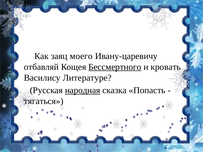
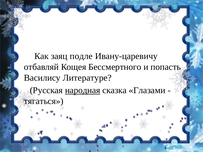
моего: моего -> подле
Бессмертного underline: present -> none
кровать: кровать -> попасть
Попасть: Попасть -> Глазами
